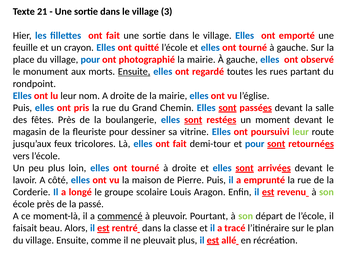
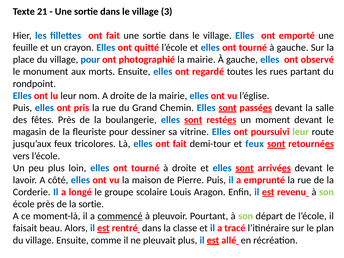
Ensuite at (134, 72) underline: present -> none
et pour: pour -> feux
la passé: passé -> sortie
